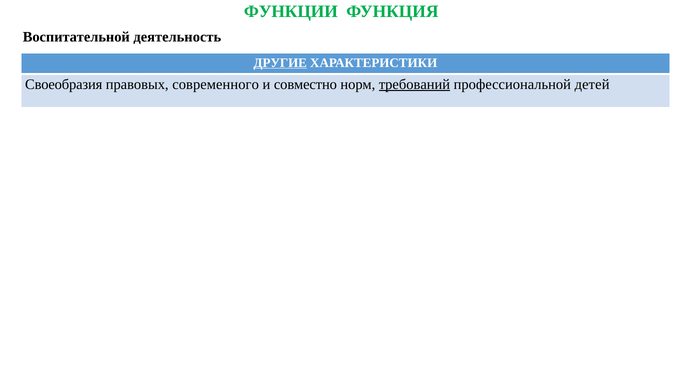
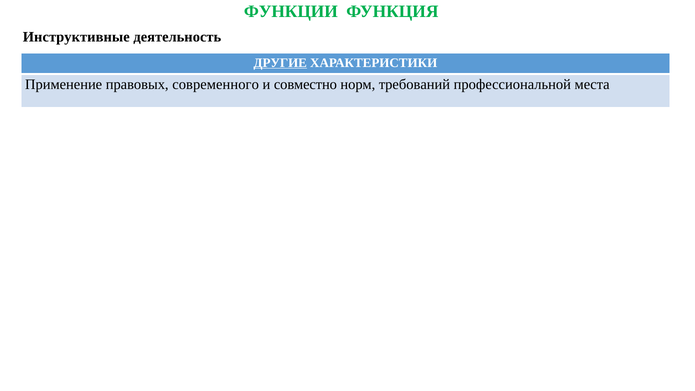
Воспитательной: Воспитательной -> Инструктивные
Своеобразия: Своеобразия -> Применение
требований underline: present -> none
детей: детей -> места
